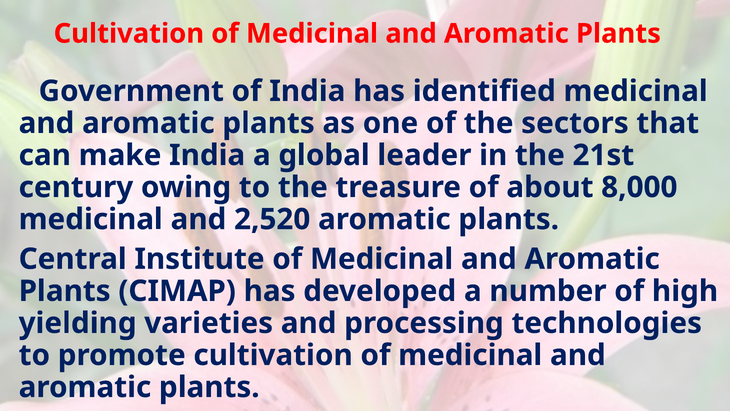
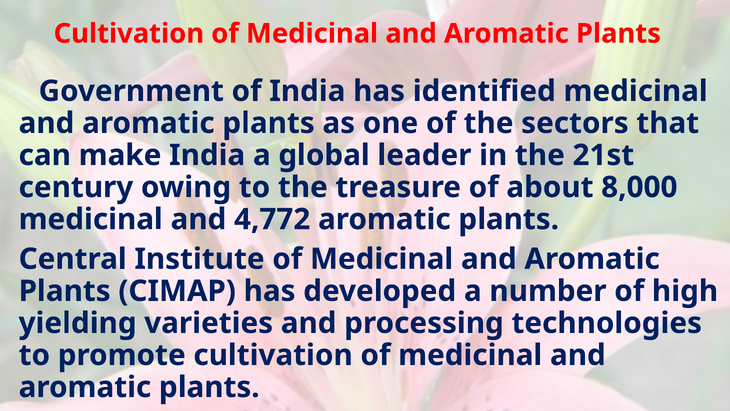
2,520: 2,520 -> 4,772
